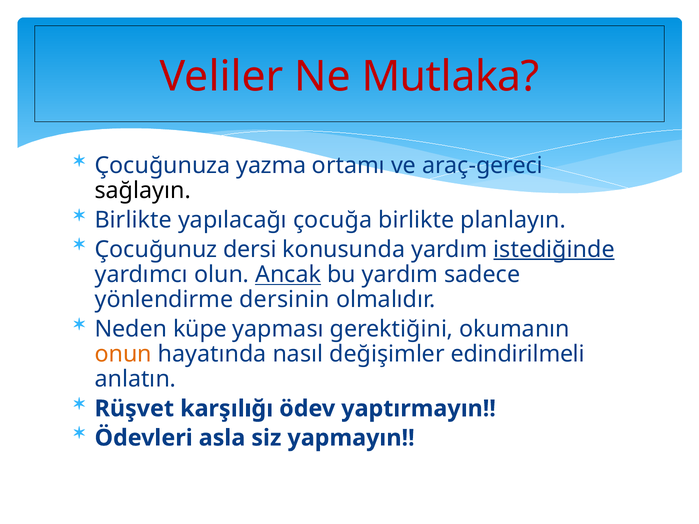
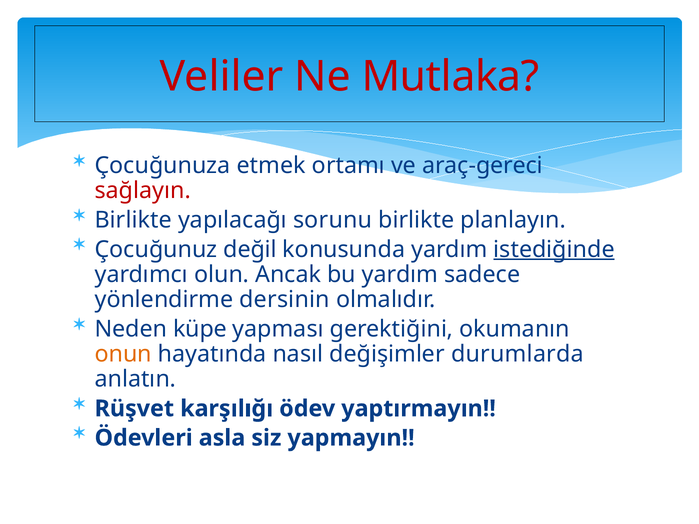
yazma: yazma -> etmek
sağlayın colour: black -> red
çocuğa: çocuğa -> sorunu
dersi: dersi -> değil
Ancak underline: present -> none
edindirilmeli: edindirilmeli -> durumlarda
